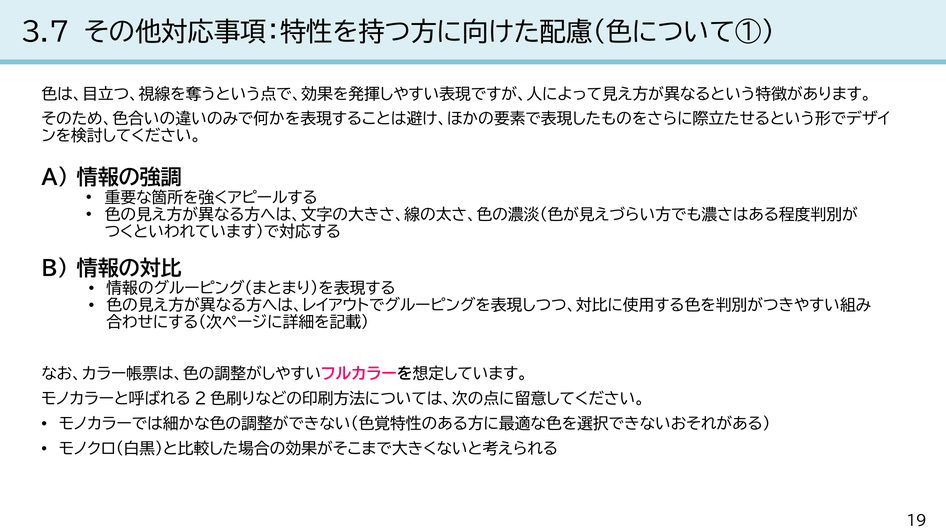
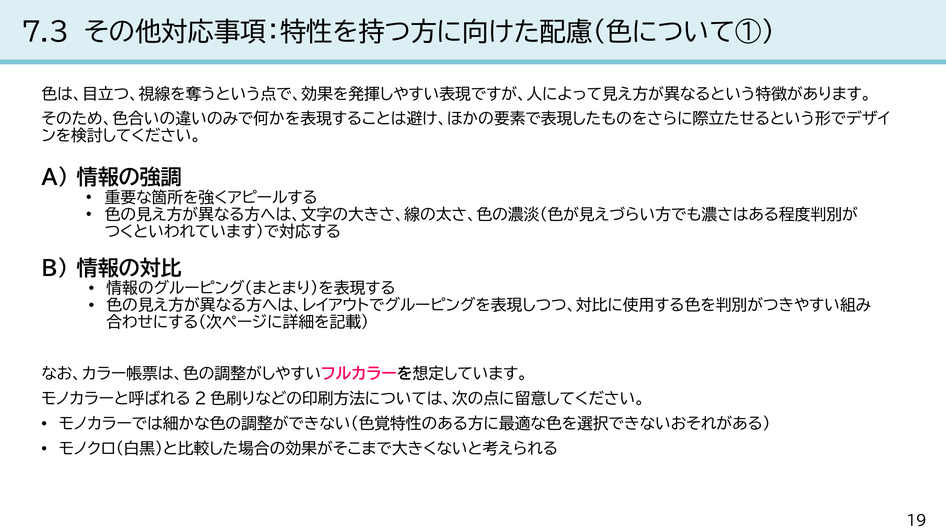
3.7: 3.7 -> 7.3
